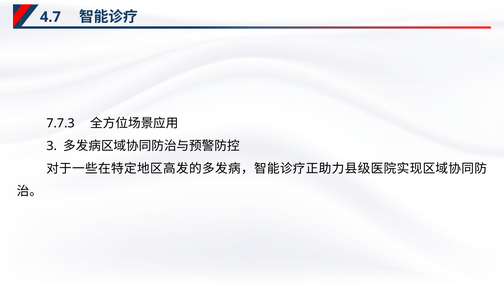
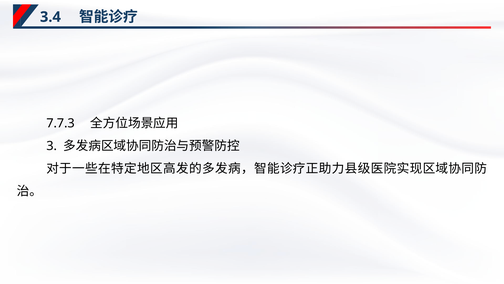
4.7: 4.7 -> 3.4
